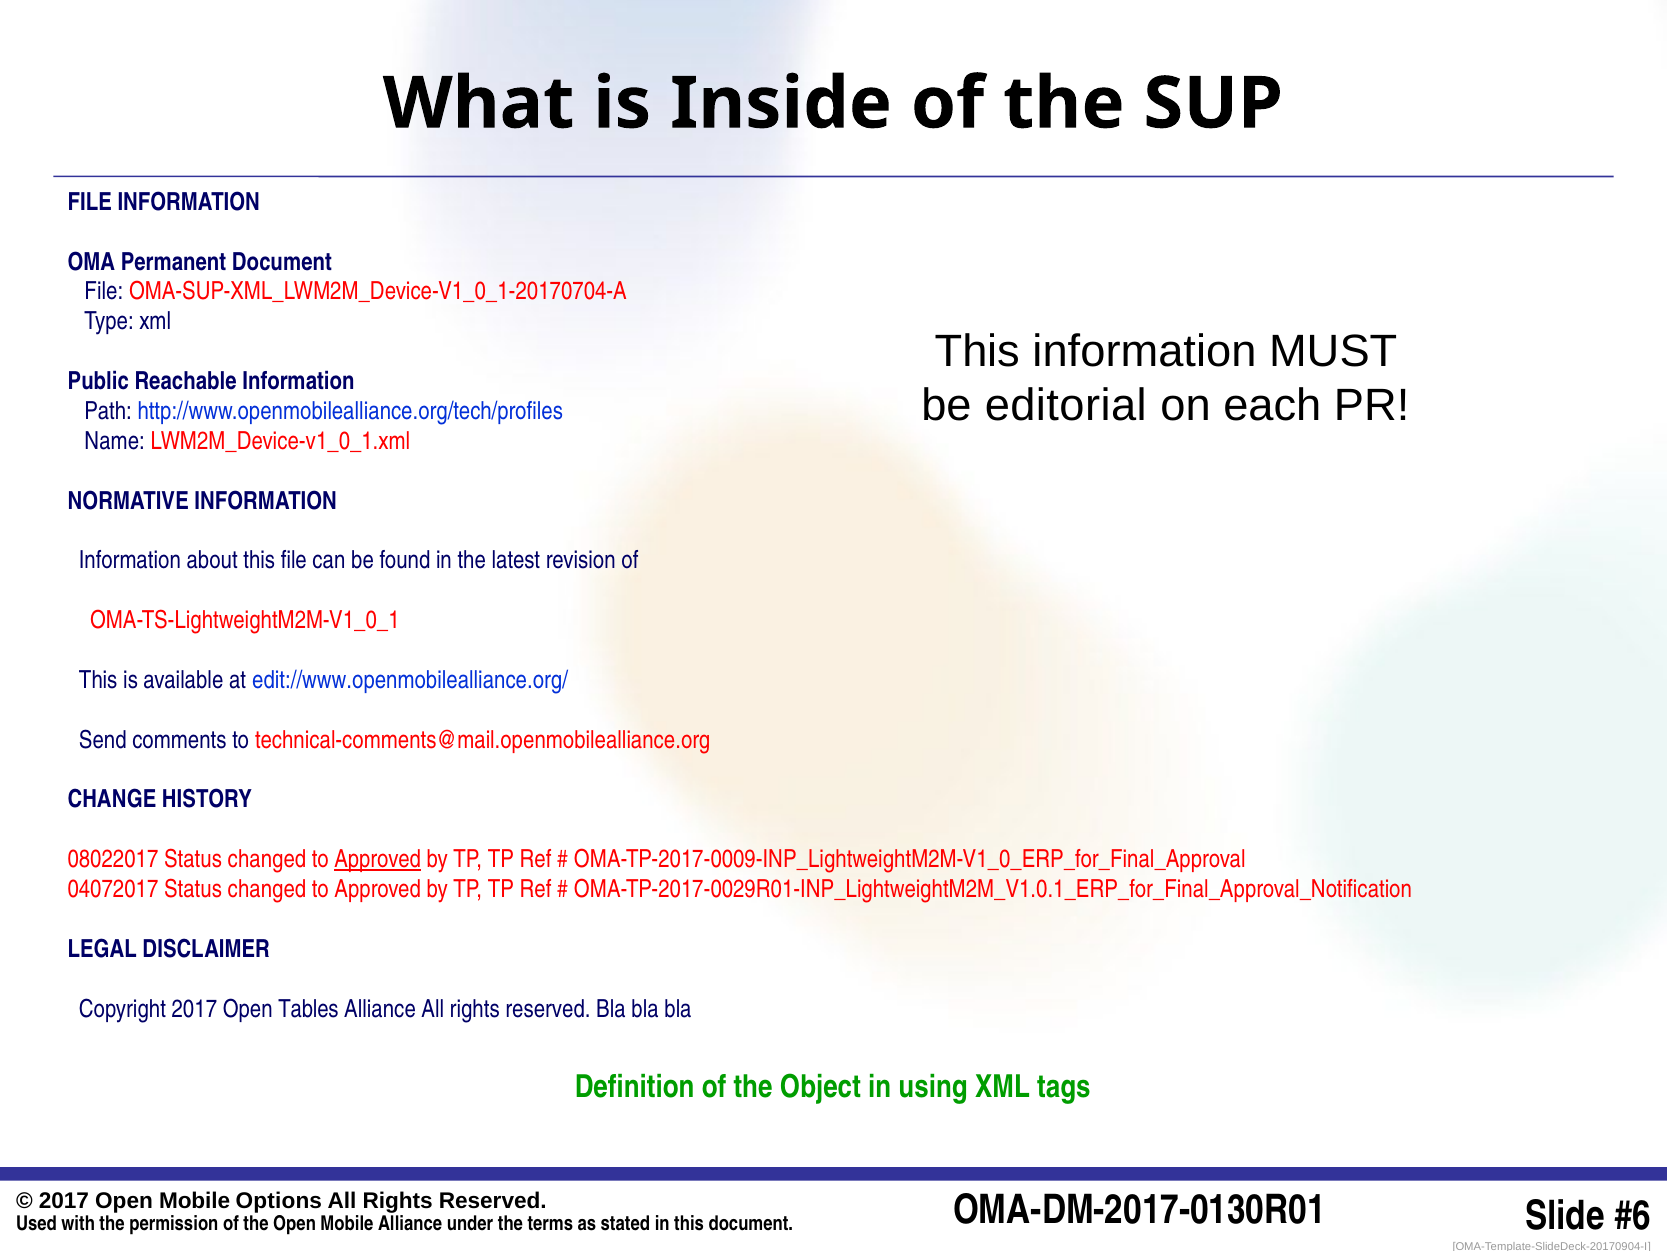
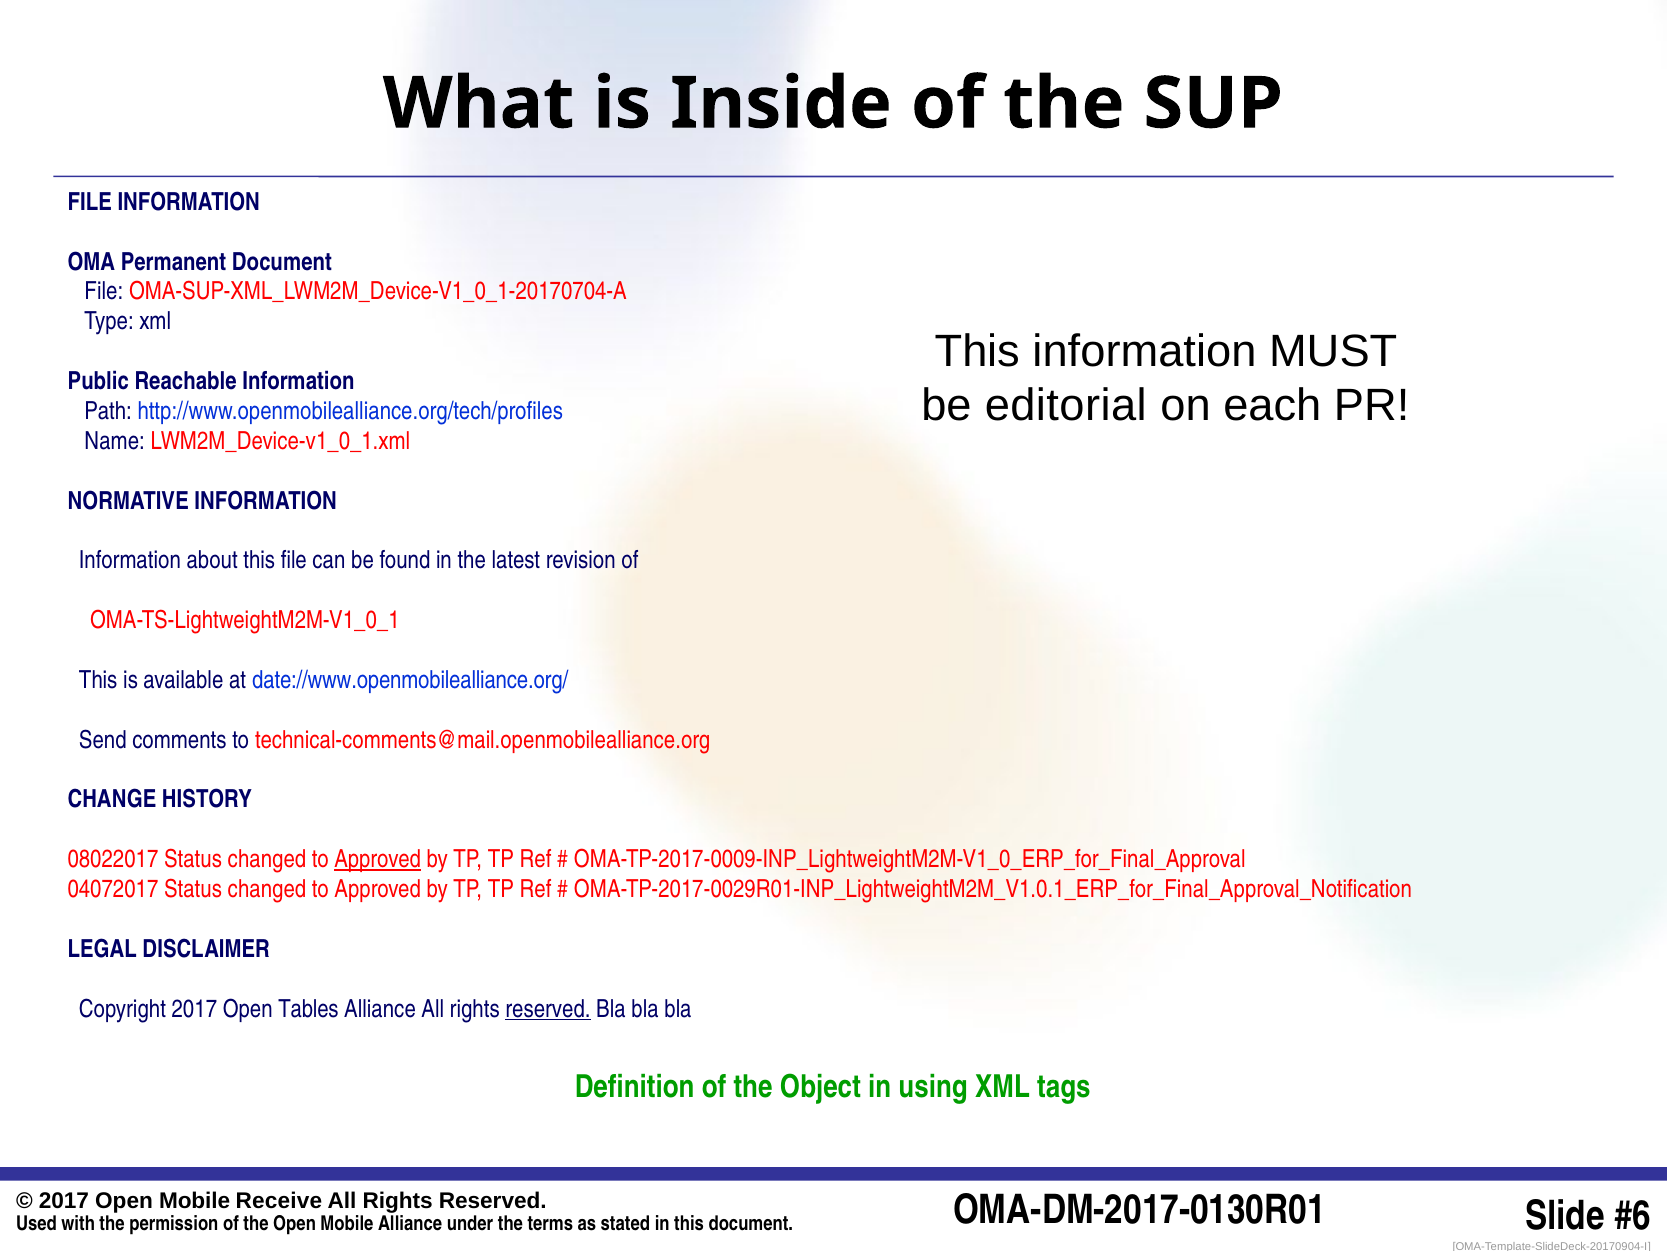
edit://www.openmobilealliance.org/: edit://www.openmobilealliance.org/ -> date://www.openmobilealliance.org/
reserved at (548, 1008) underline: none -> present
Options: Options -> Receive
